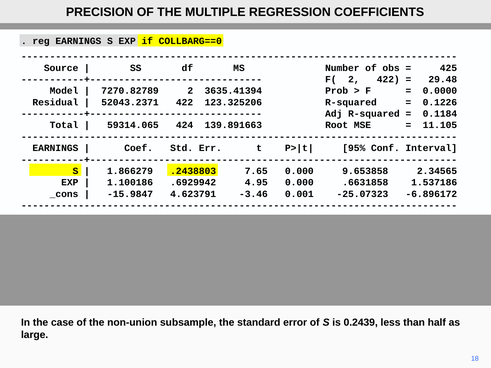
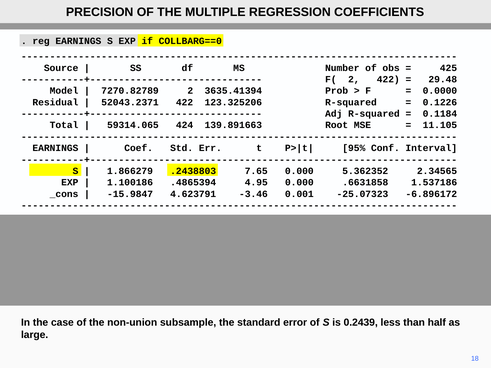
9.653858: 9.653858 -> 5.362352
.6929942: .6929942 -> .4865394
